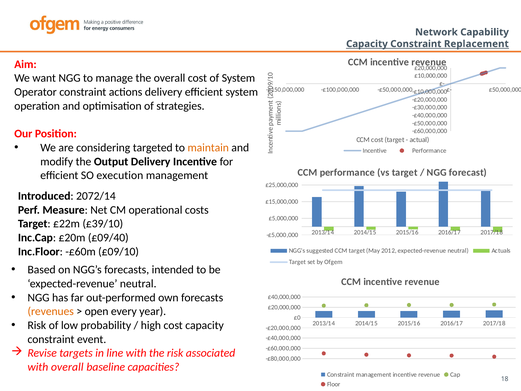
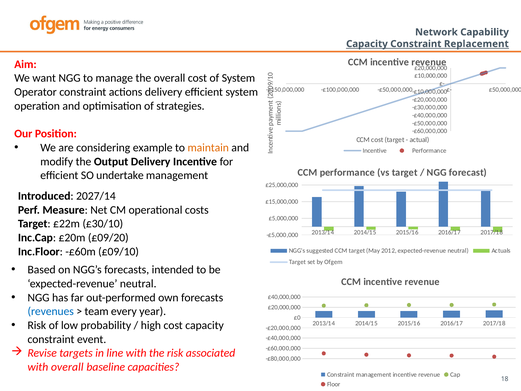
targeted: targeted -> example
execution: execution -> undertake
2072/14: 2072/14 -> 2027/14
£39/10: £39/10 -> £30/10
£09/40: £09/40 -> £09/20
revenues colour: orange -> blue
open: open -> team
